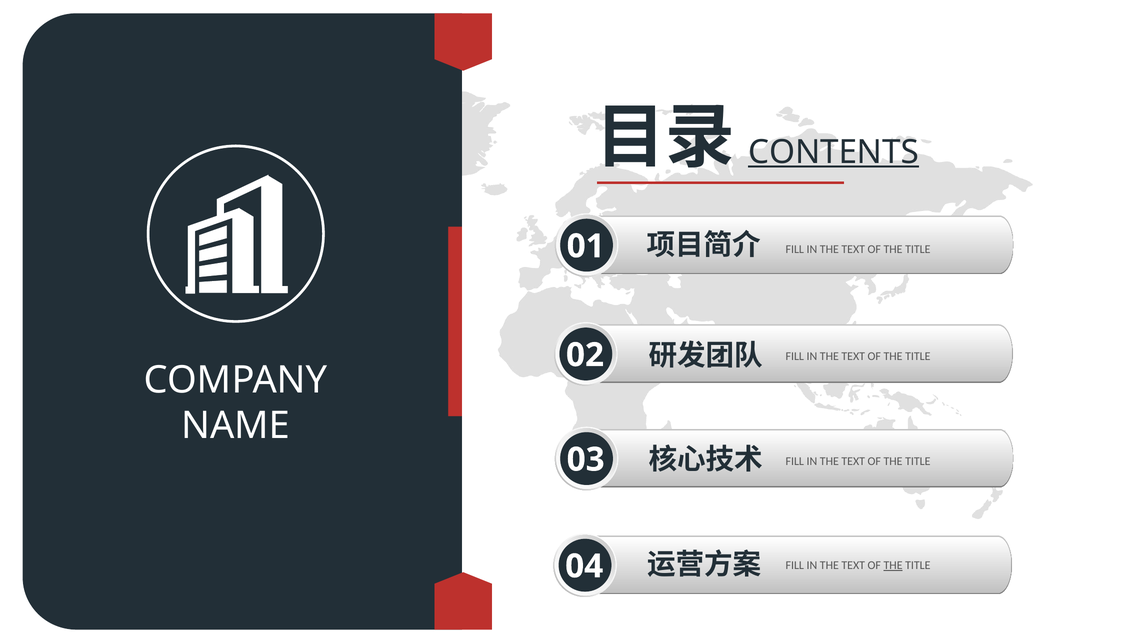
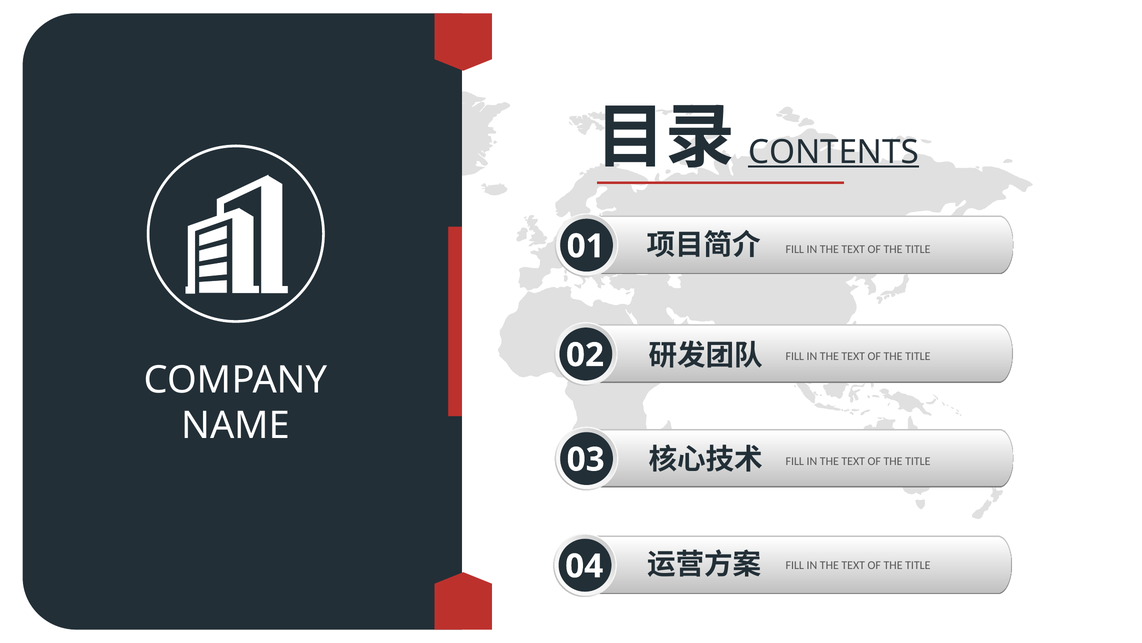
THE at (893, 565) underline: present -> none
